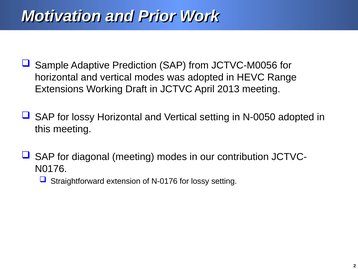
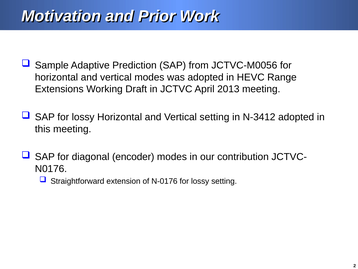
N-0050: N-0050 -> N-3412
diagonal meeting: meeting -> encoder
